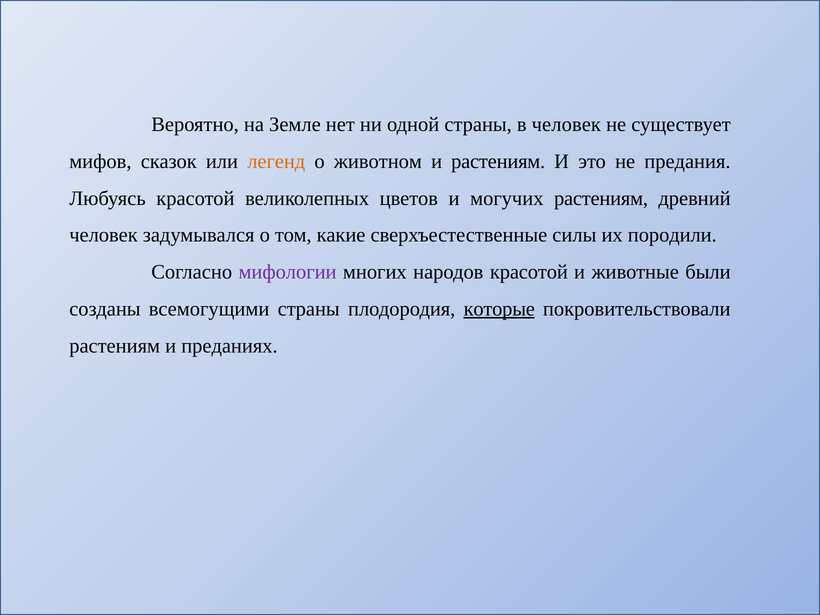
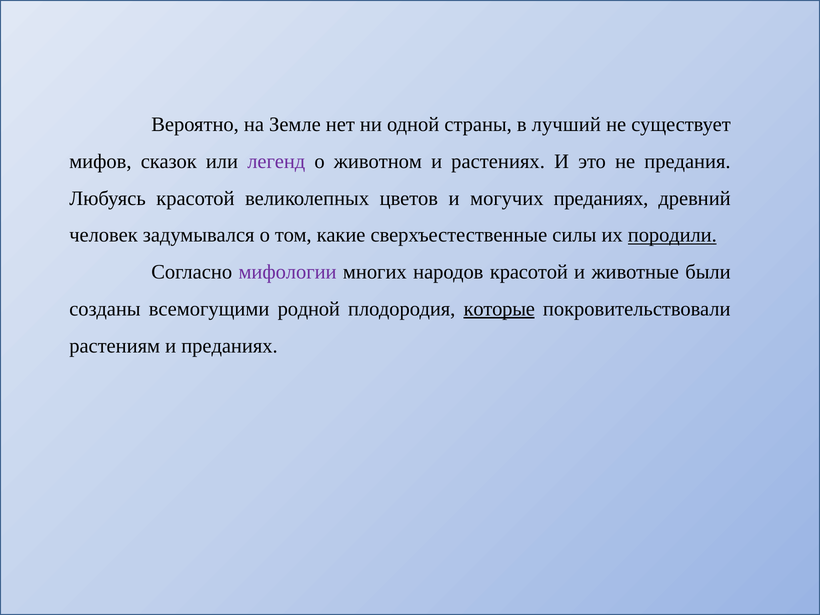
в человек: человек -> лучший
легенд colour: orange -> purple
и растениям: растениям -> растениях
могучих растениям: растениям -> преданиях
породили underline: none -> present
всемогущими страны: страны -> родной
